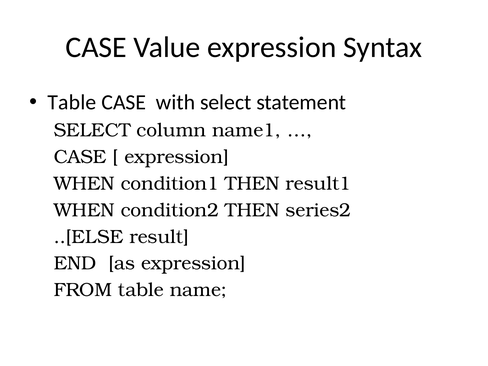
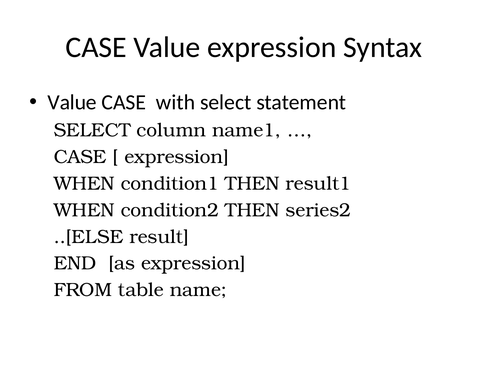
Table at (72, 102): Table -> Value
